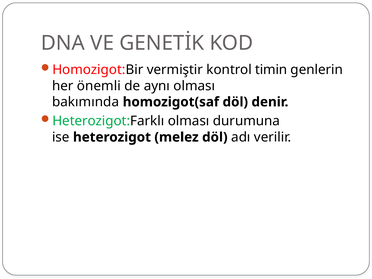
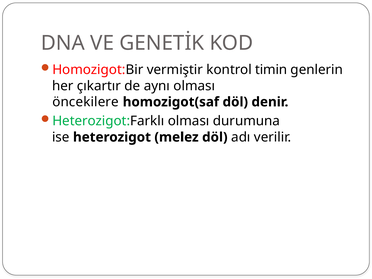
önemli: önemli -> çıkartır
bakımında: bakımında -> öncekilere
